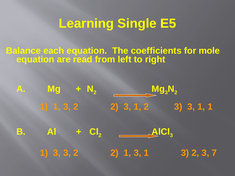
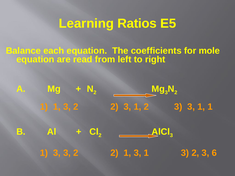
Single: Single -> Ratios
7: 7 -> 6
